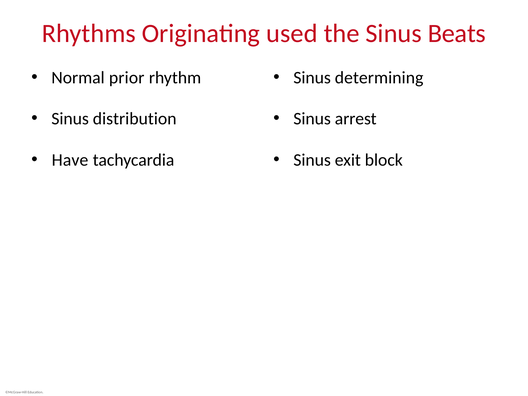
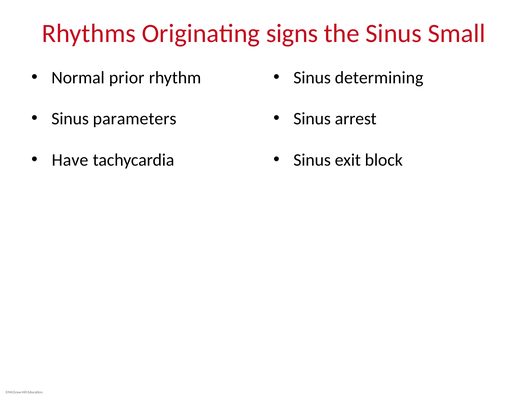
used: used -> signs
Beats: Beats -> Small
distribution: distribution -> parameters
